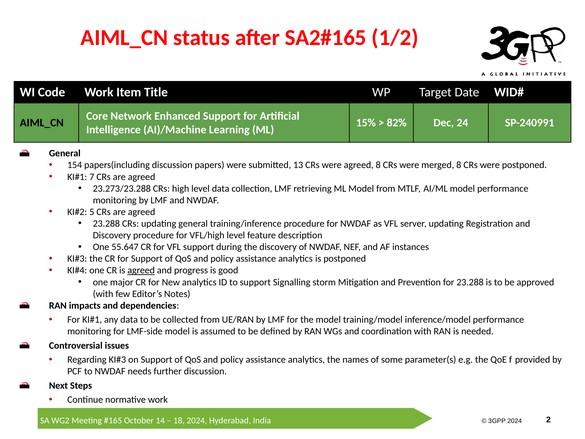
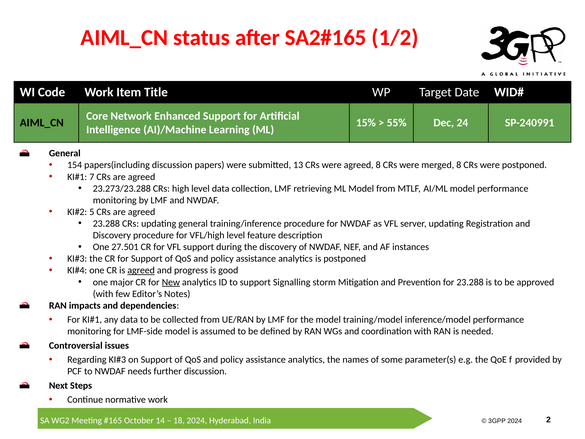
82%: 82% -> 55%
55.647: 55.647 -> 27.501
New underline: none -> present
